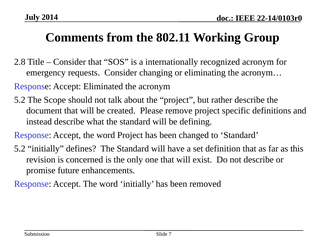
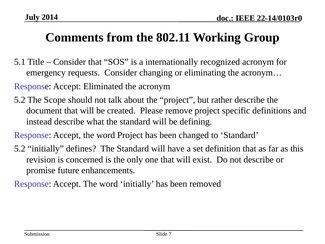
2.8: 2.8 -> 5.1
